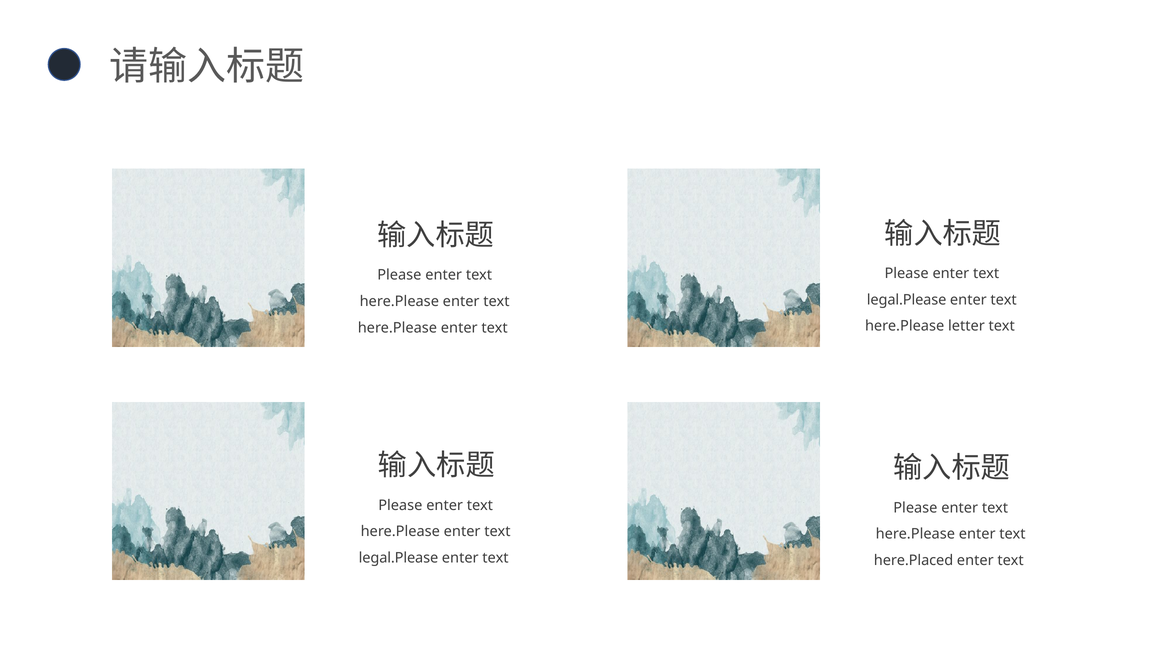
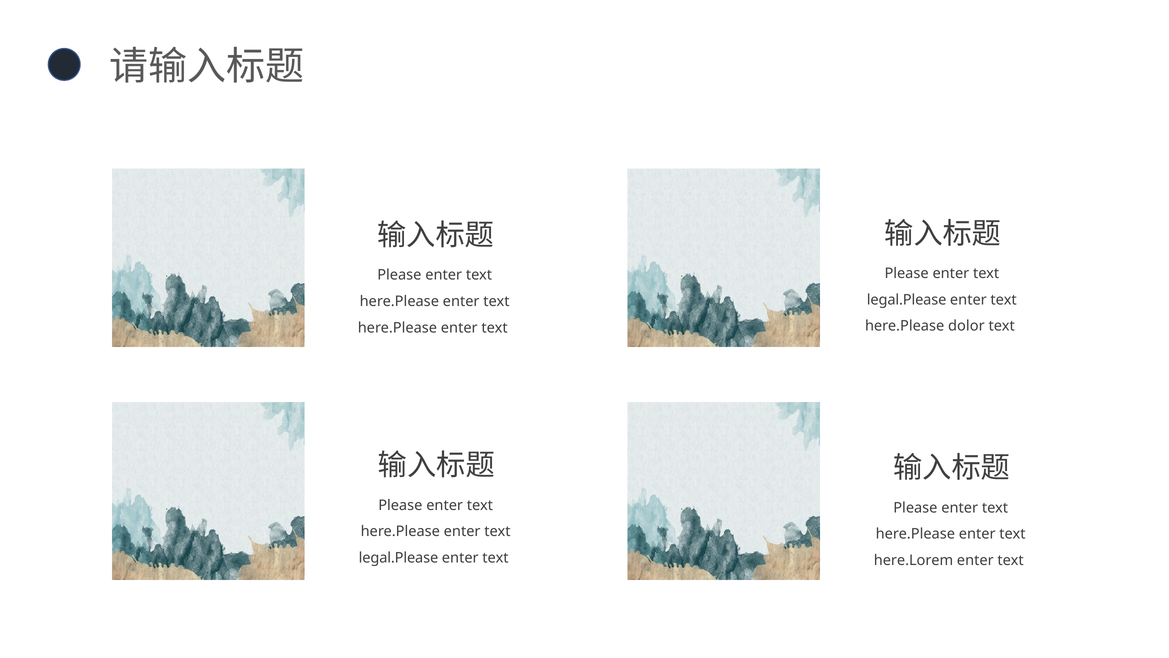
letter: letter -> dolor
here.Placed: here.Placed -> here.Lorem
